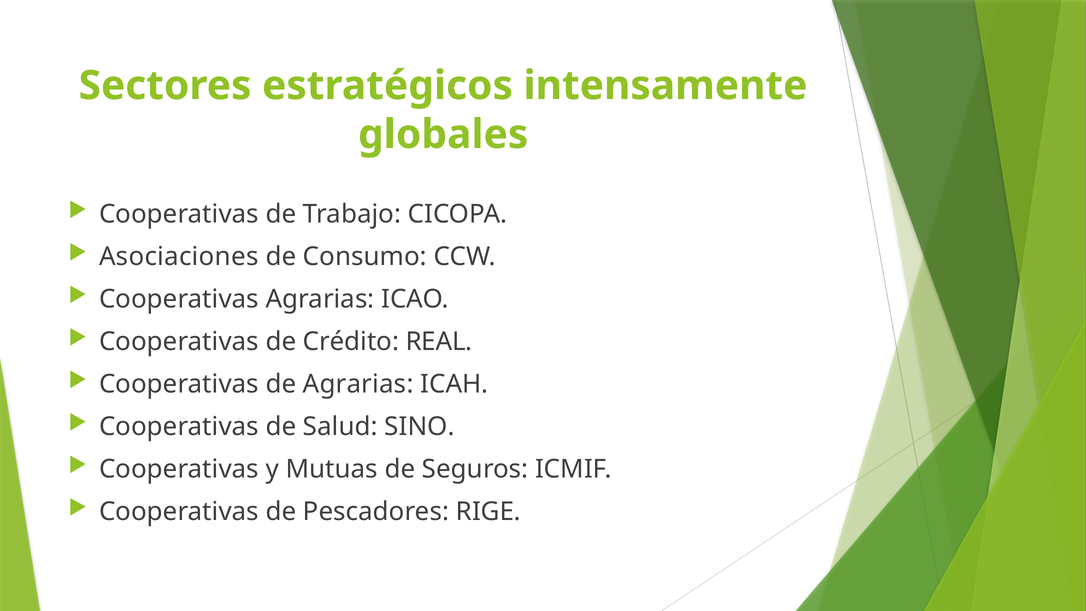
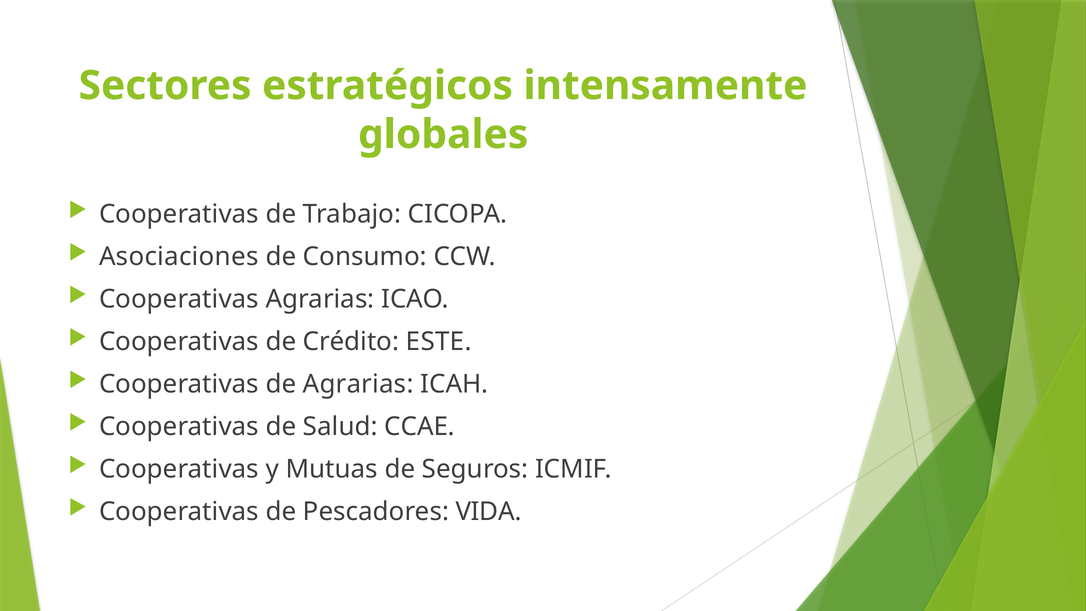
REAL: REAL -> ESTE
SINO: SINO -> CCAE
RIGE: RIGE -> VIDA
